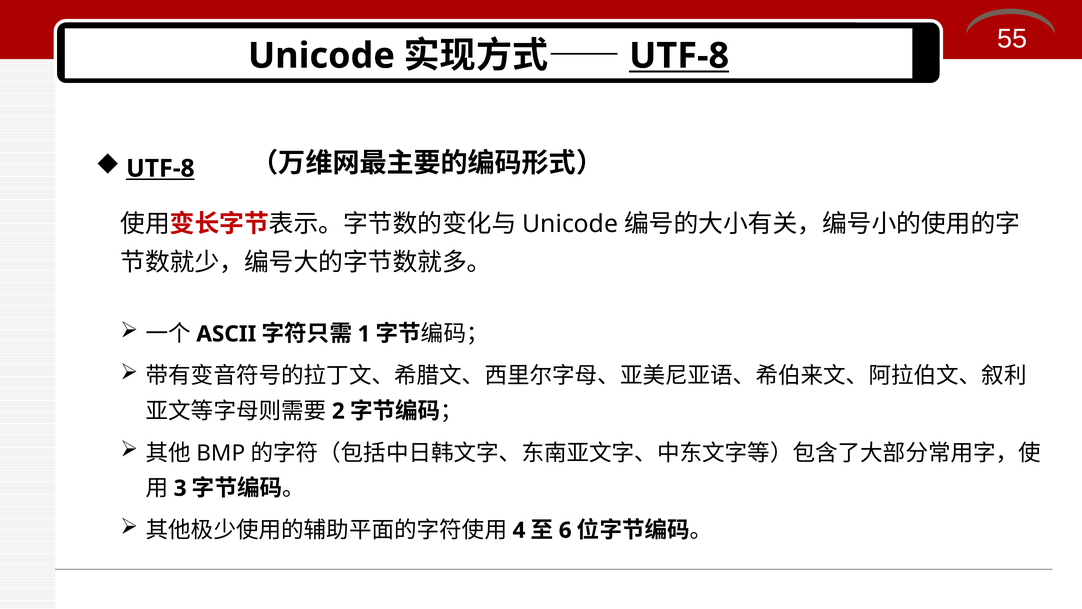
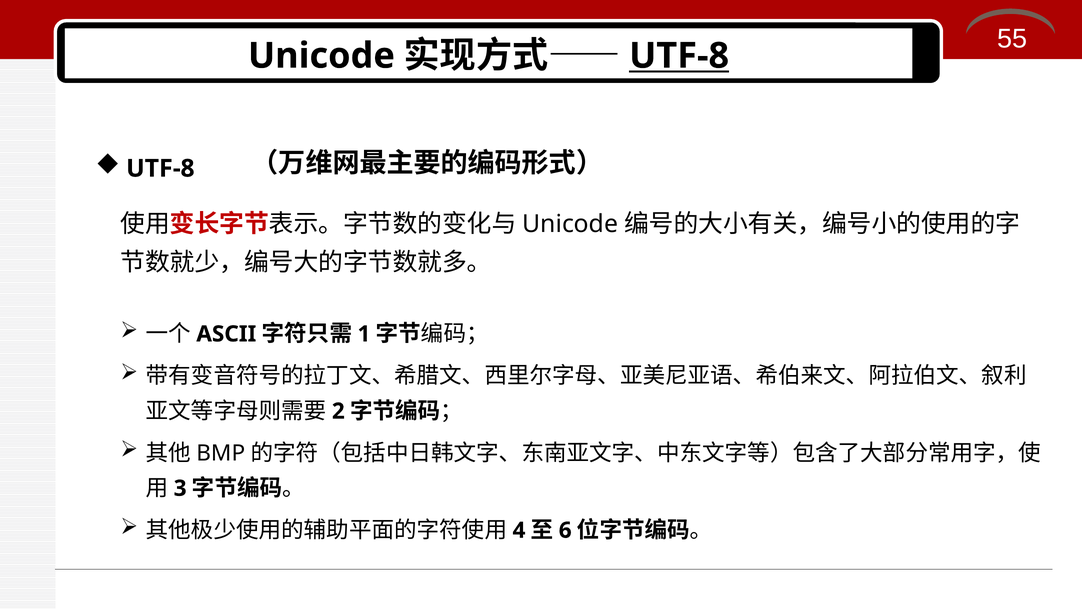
UTF-8 at (160, 168) underline: present -> none
